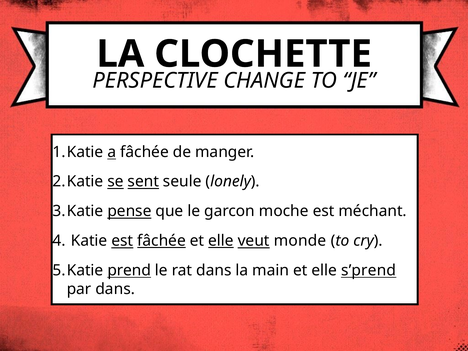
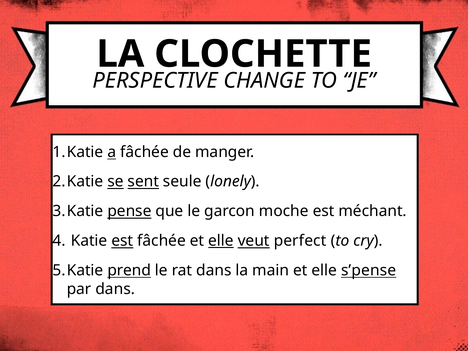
fâchée at (162, 241) underline: present -> none
monde: monde -> perfect
s’prend: s’prend -> s’pense
